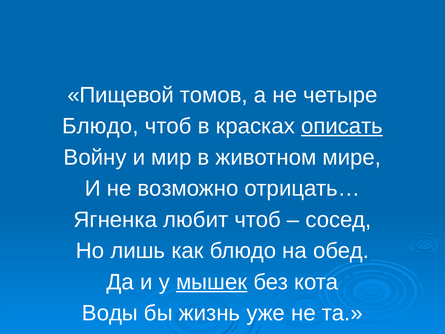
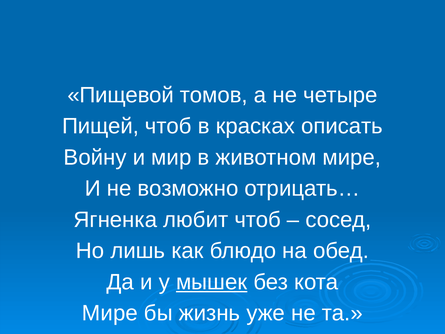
Блюдо at (100, 126): Блюдо -> Пищей
описать underline: present -> none
Воды at (110, 313): Воды -> Мире
